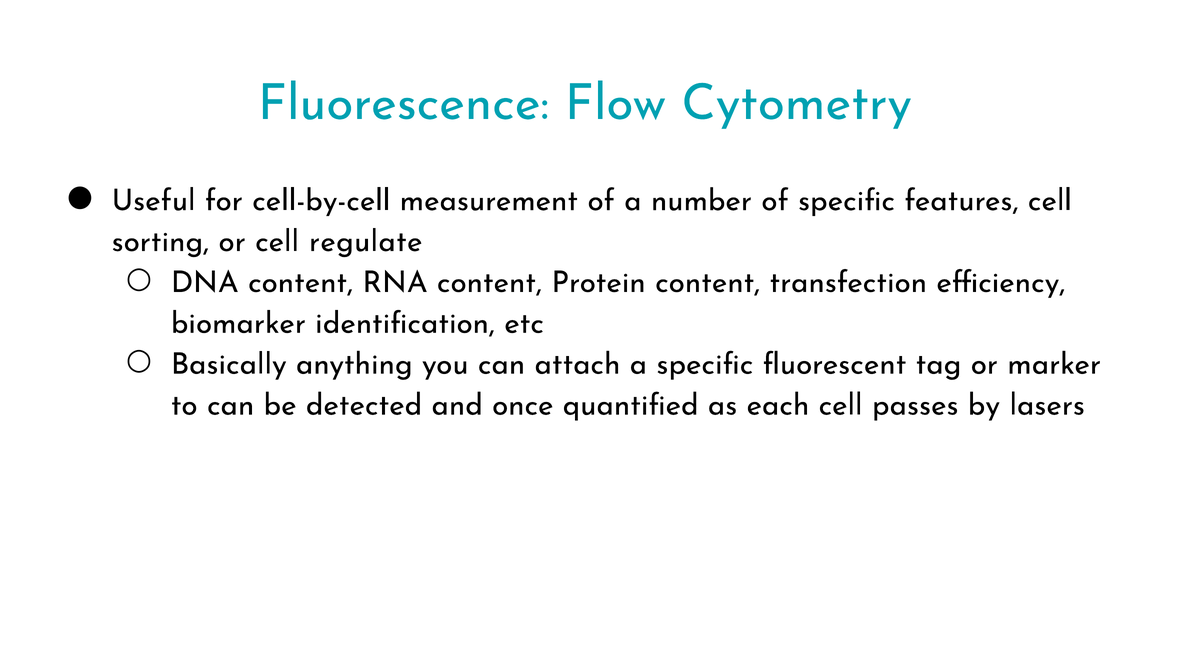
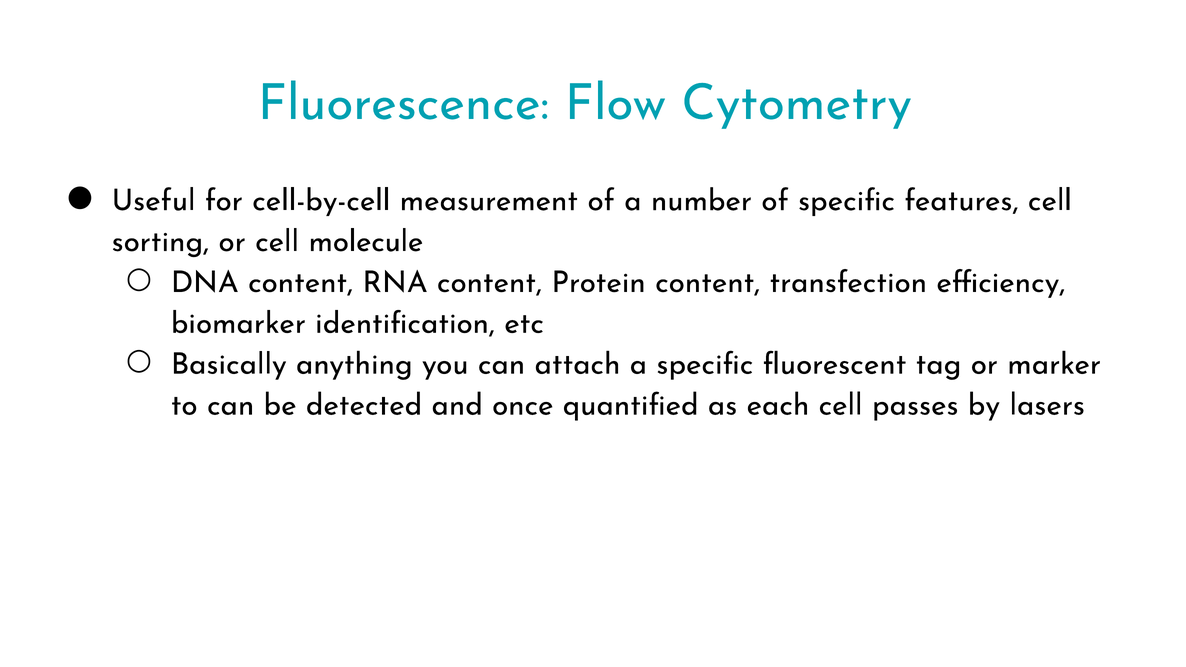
regulate: regulate -> molecule
